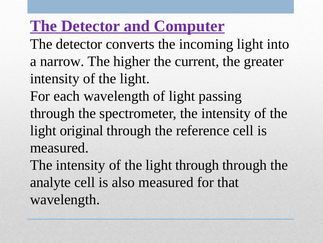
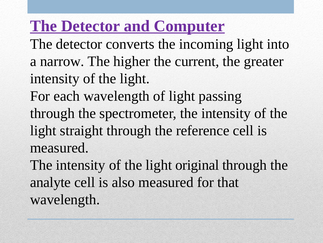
original: original -> straight
light through: through -> original
